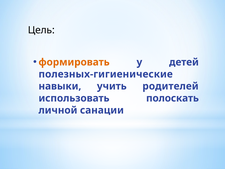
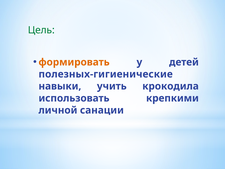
Цель colour: black -> green
родителей: родителей -> крокодила
полоскать: полоскать -> крепкими
